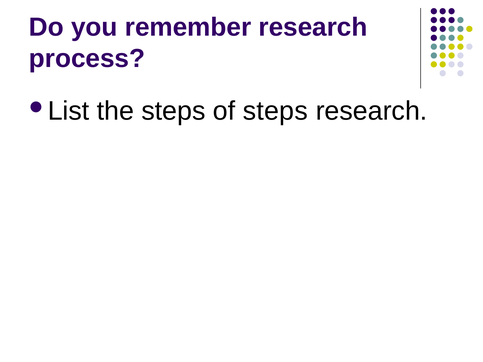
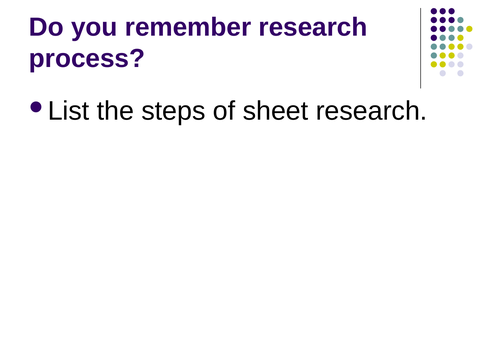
of steps: steps -> sheet
